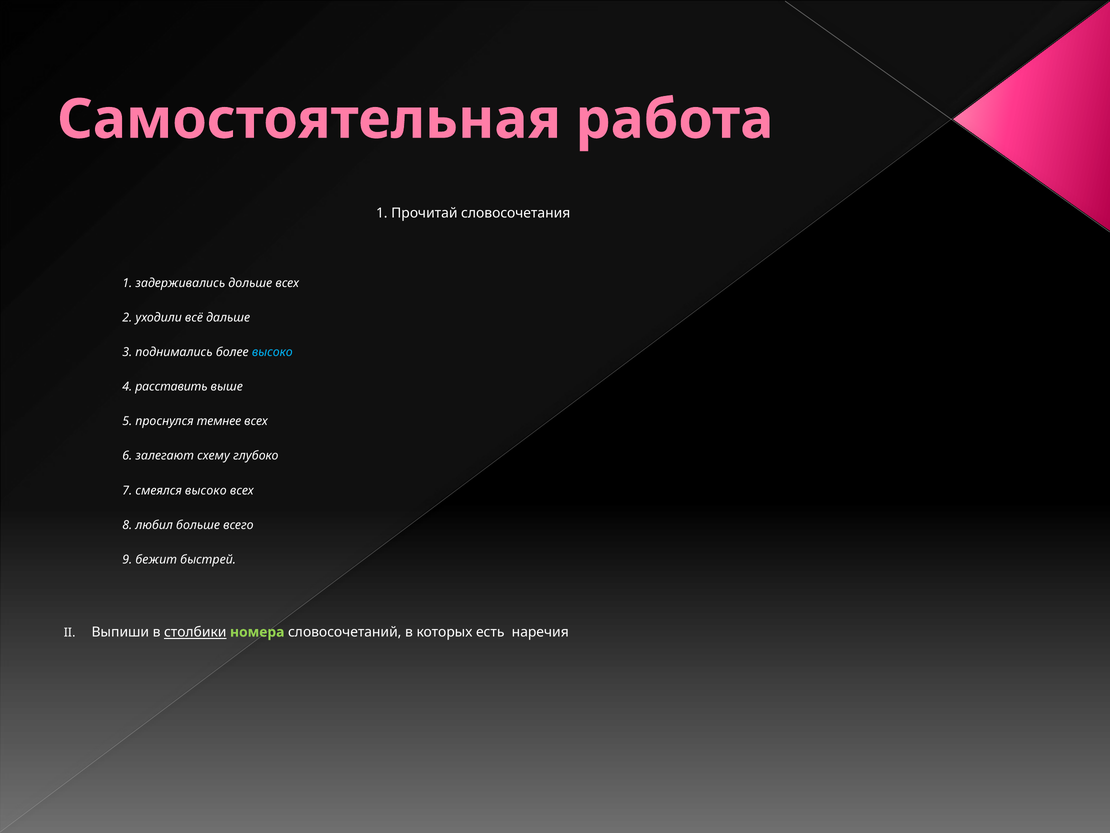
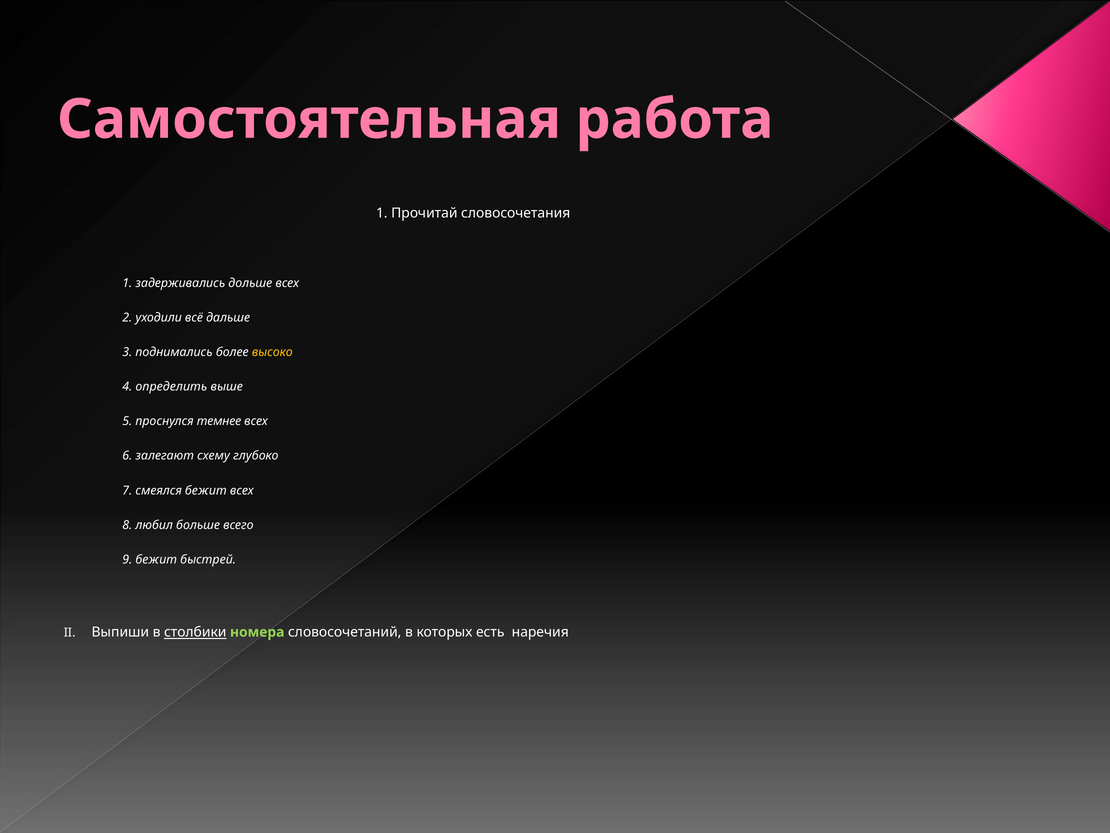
высоко at (272, 352) colour: light blue -> yellow
расставить: расставить -> определить
смеялся высоко: высоко -> бежит
